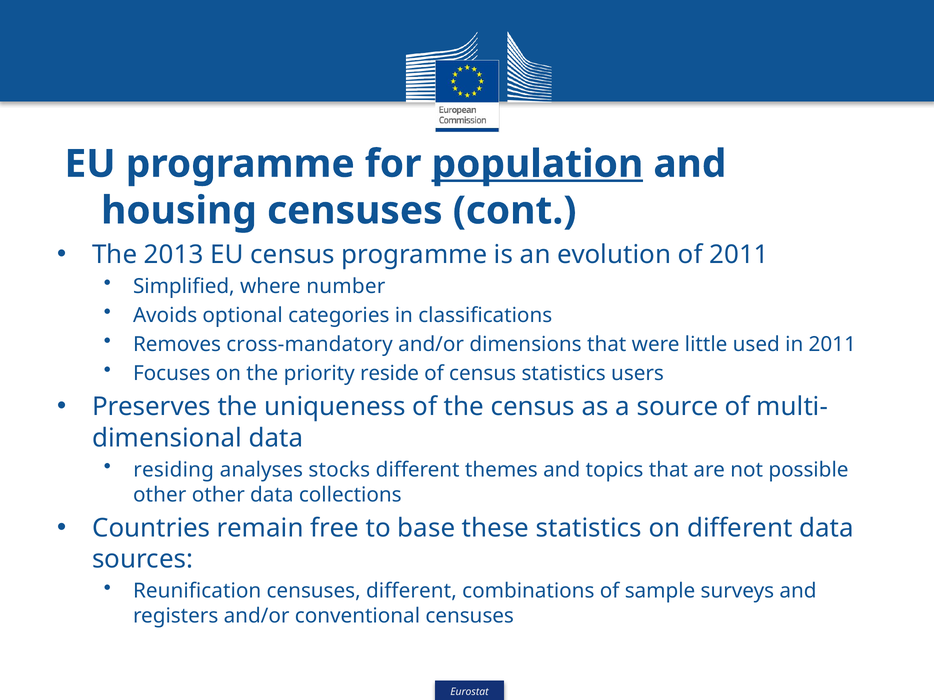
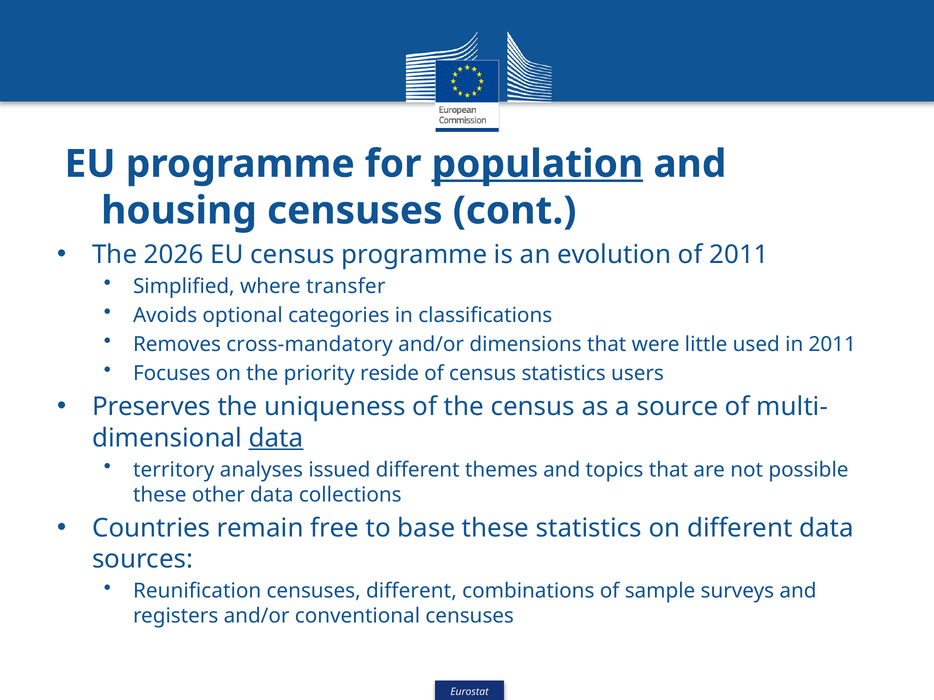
2013: 2013 -> 2026
number: number -> transfer
data at (276, 438) underline: none -> present
residing: residing -> territory
stocks: stocks -> issued
other at (160, 495): other -> these
